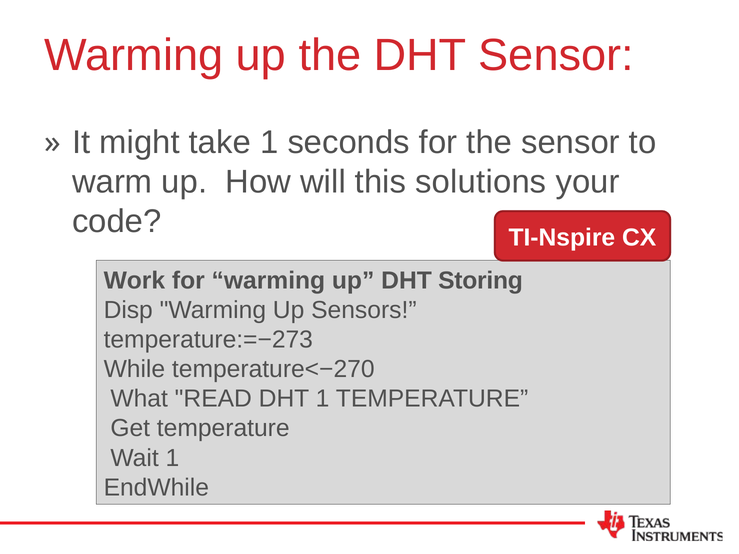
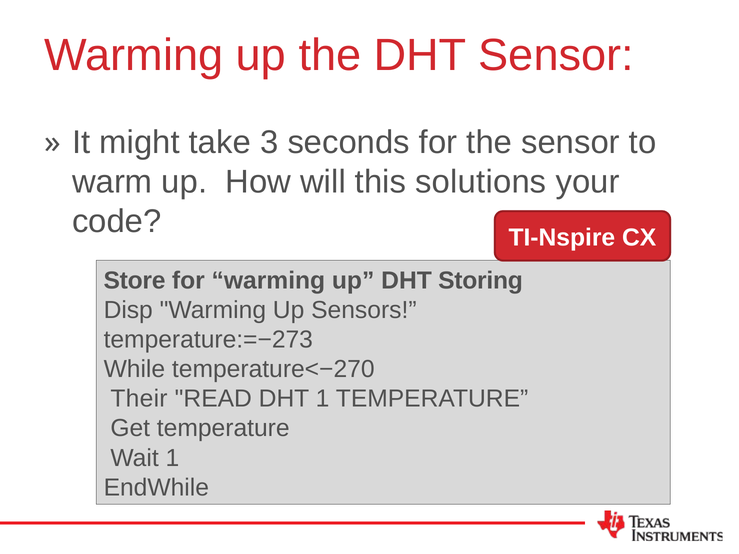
take 1: 1 -> 3
Work: Work -> Store
What: What -> Their
